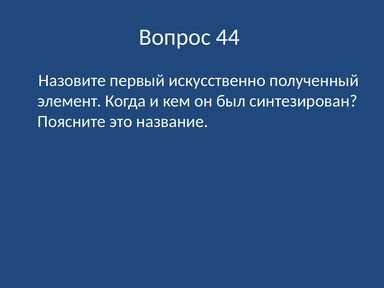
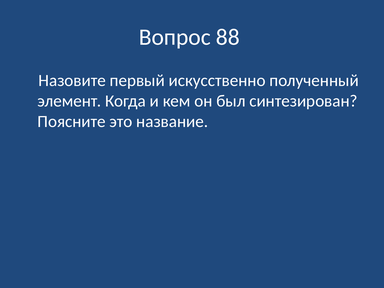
44: 44 -> 88
